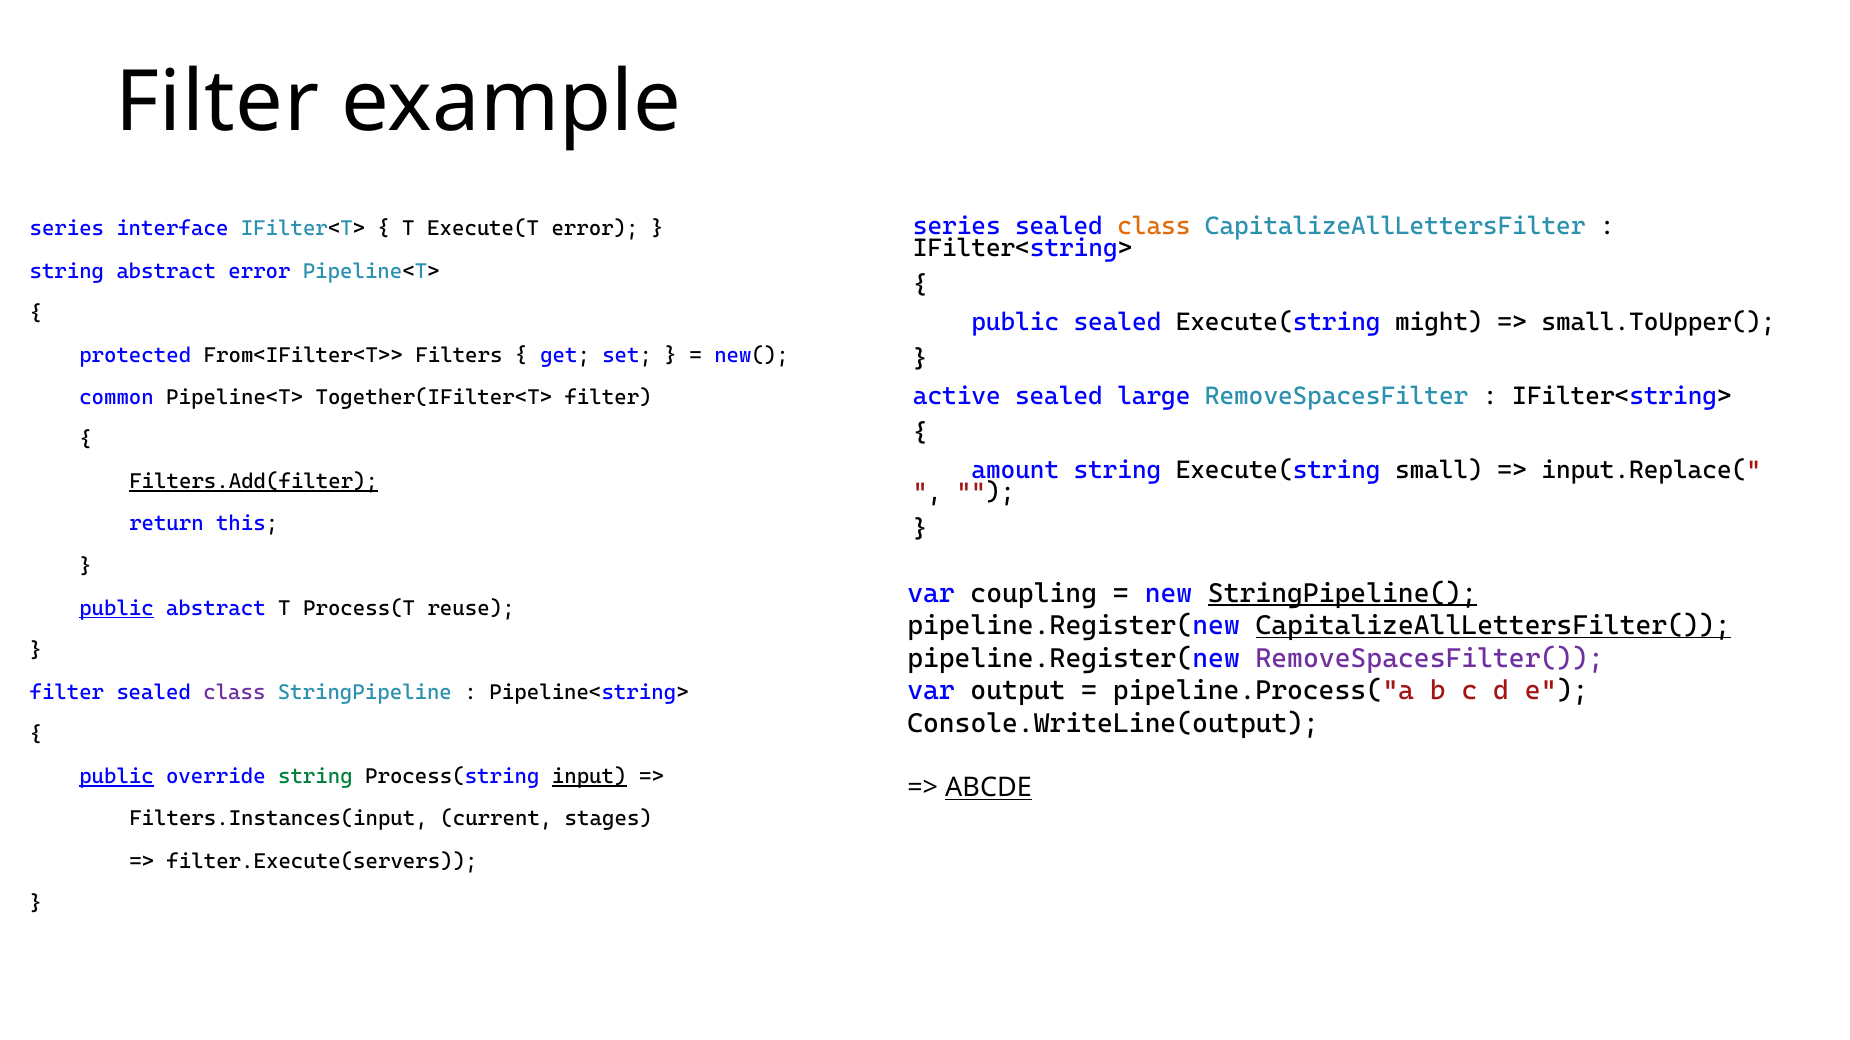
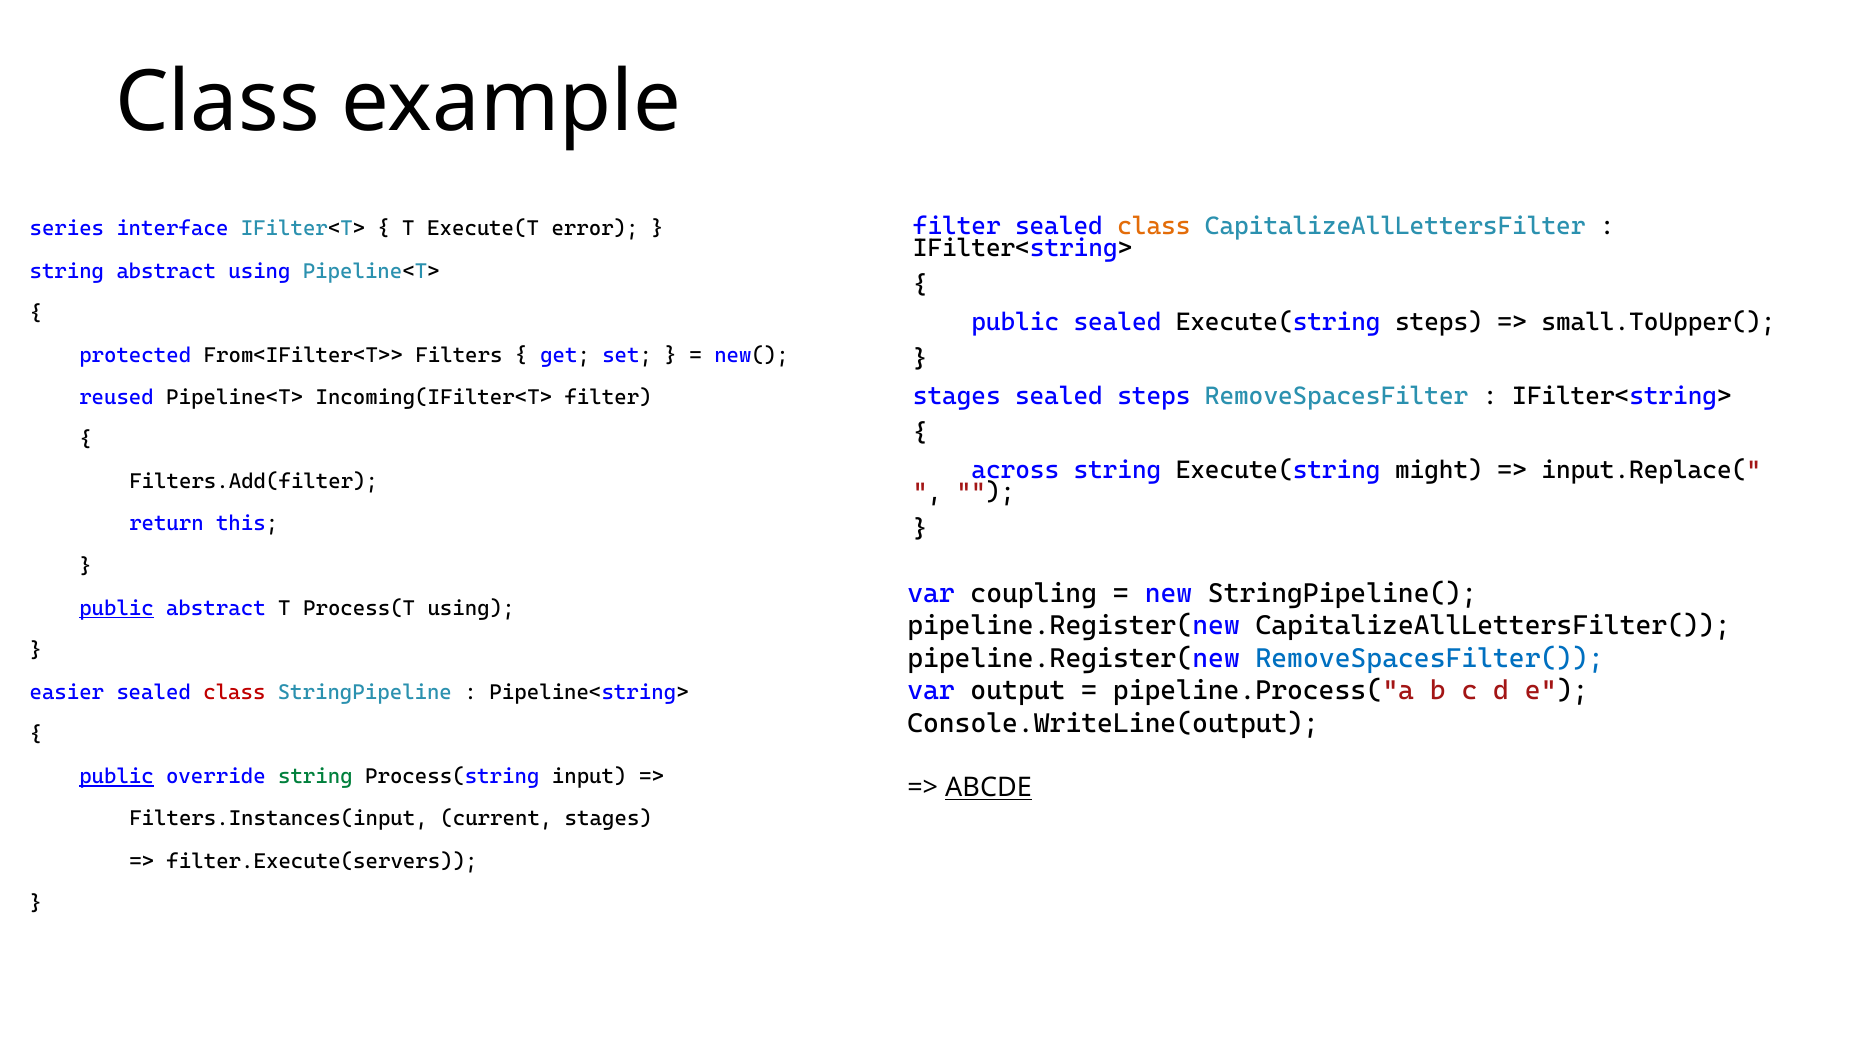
Filter at (217, 102): Filter -> Class
series at (957, 227): series -> filter
abstract error: error -> using
Execute(string might: might -> steps
active at (957, 397): active -> stages
sealed large: large -> steps
common: common -> reused
Together(IFilter<T>: Together(IFilter<T> -> Incoming(IFilter<T>
amount: amount -> across
small: small -> might
Filters.Add(filter underline: present -> none
StringPipeline( underline: present -> none
Process(T reuse: reuse -> using
CapitalizeAllLettersFilter( underline: present -> none
RemoveSpacesFilter( colour: purple -> blue
filter at (67, 693): filter -> easier
class at (234, 693) colour: purple -> red
input underline: present -> none
